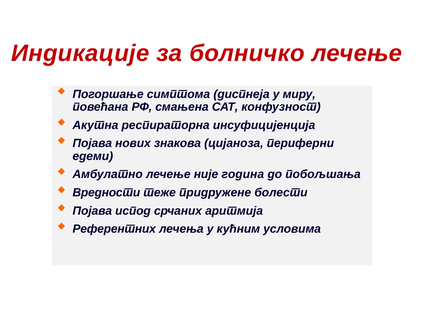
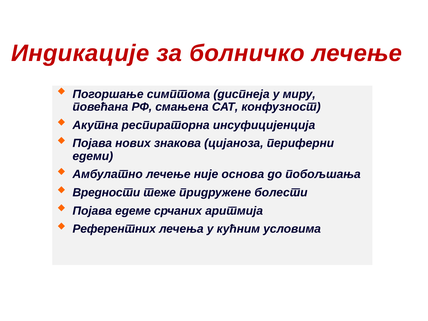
година: година -> основа
испод: испод -> едеме
